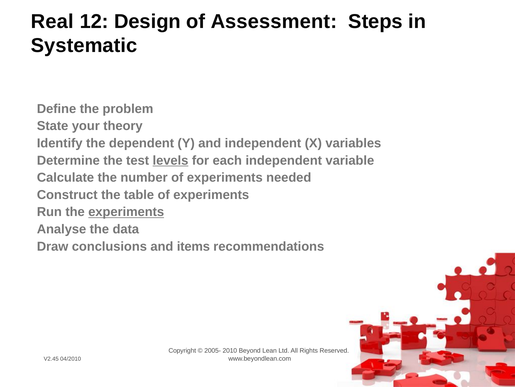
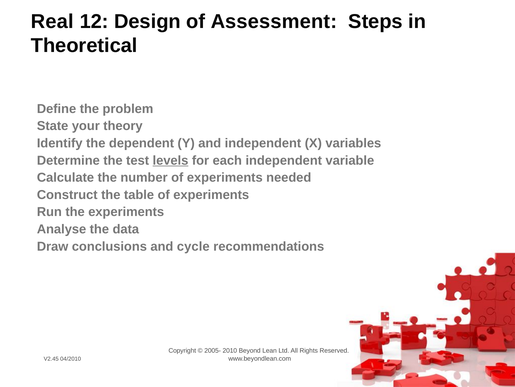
Systematic: Systematic -> Theoretical
experiments at (126, 212) underline: present -> none
items: items -> cycle
